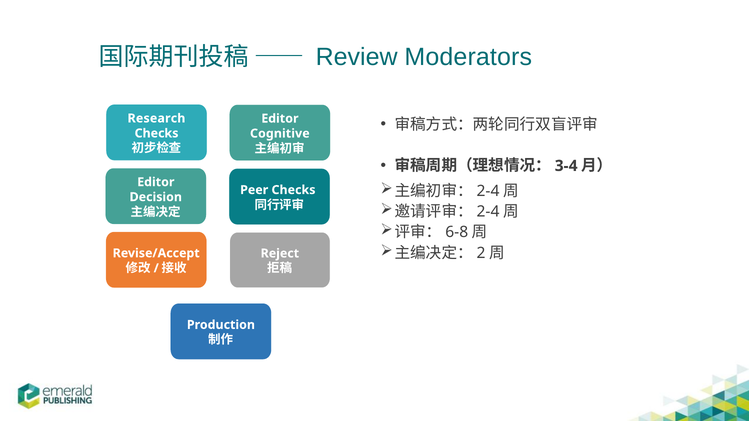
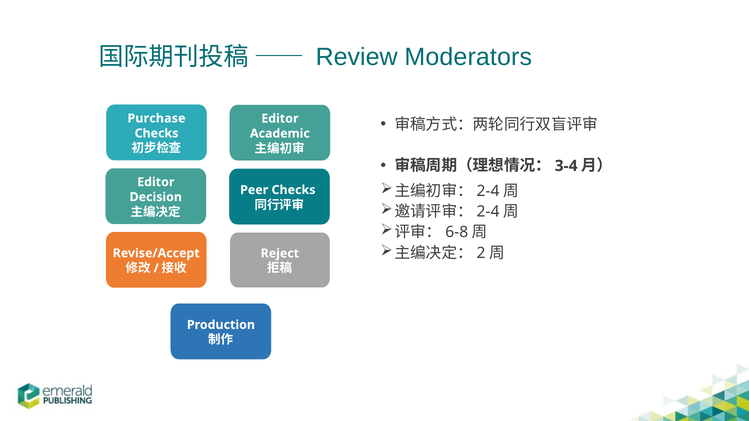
Research: Research -> Purchase
Cognitive: Cognitive -> Academic
